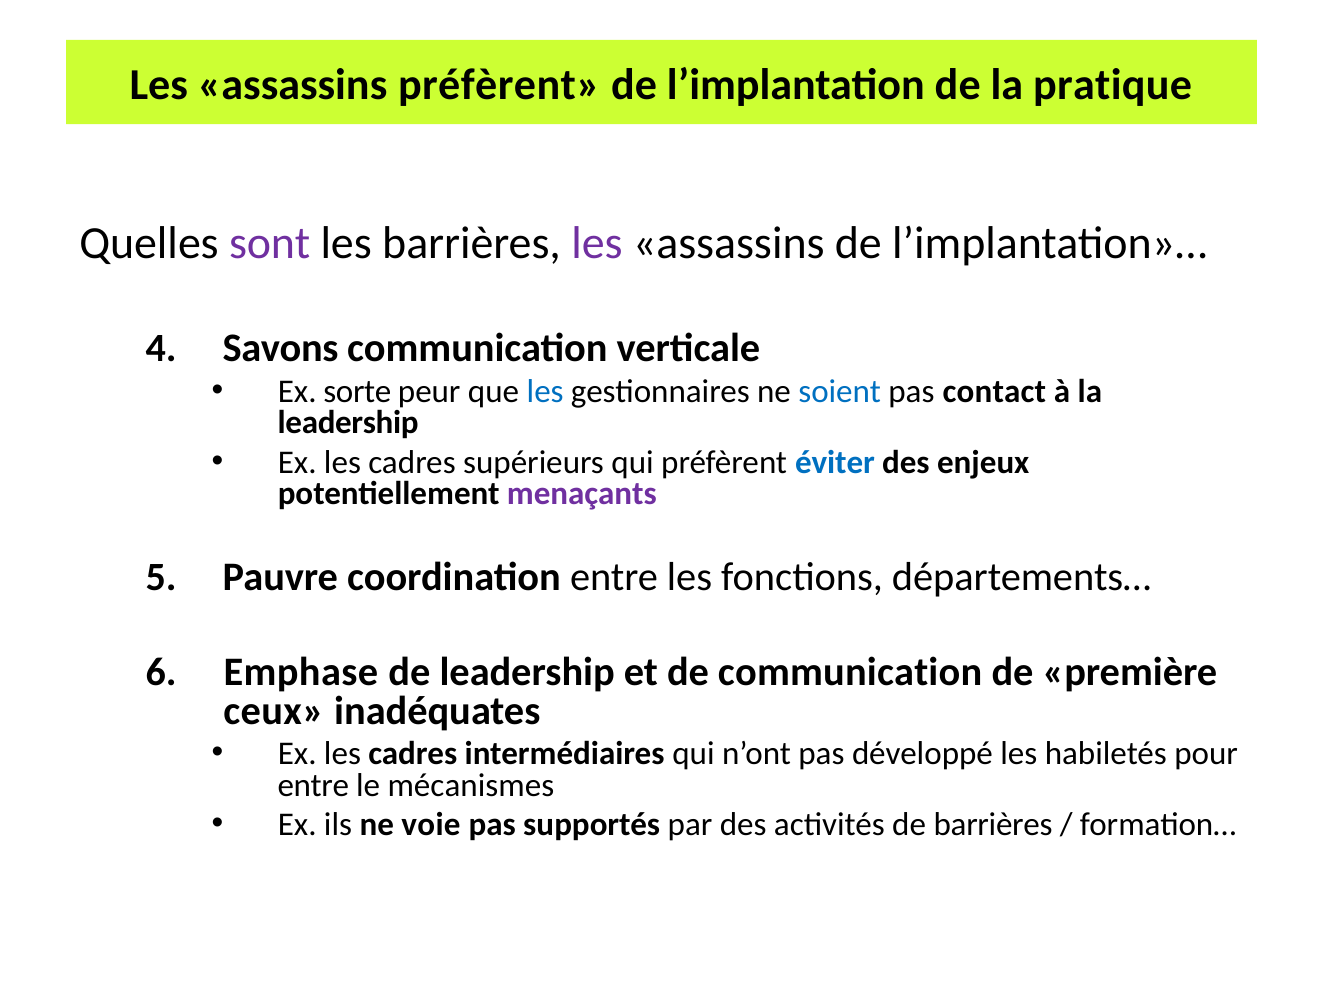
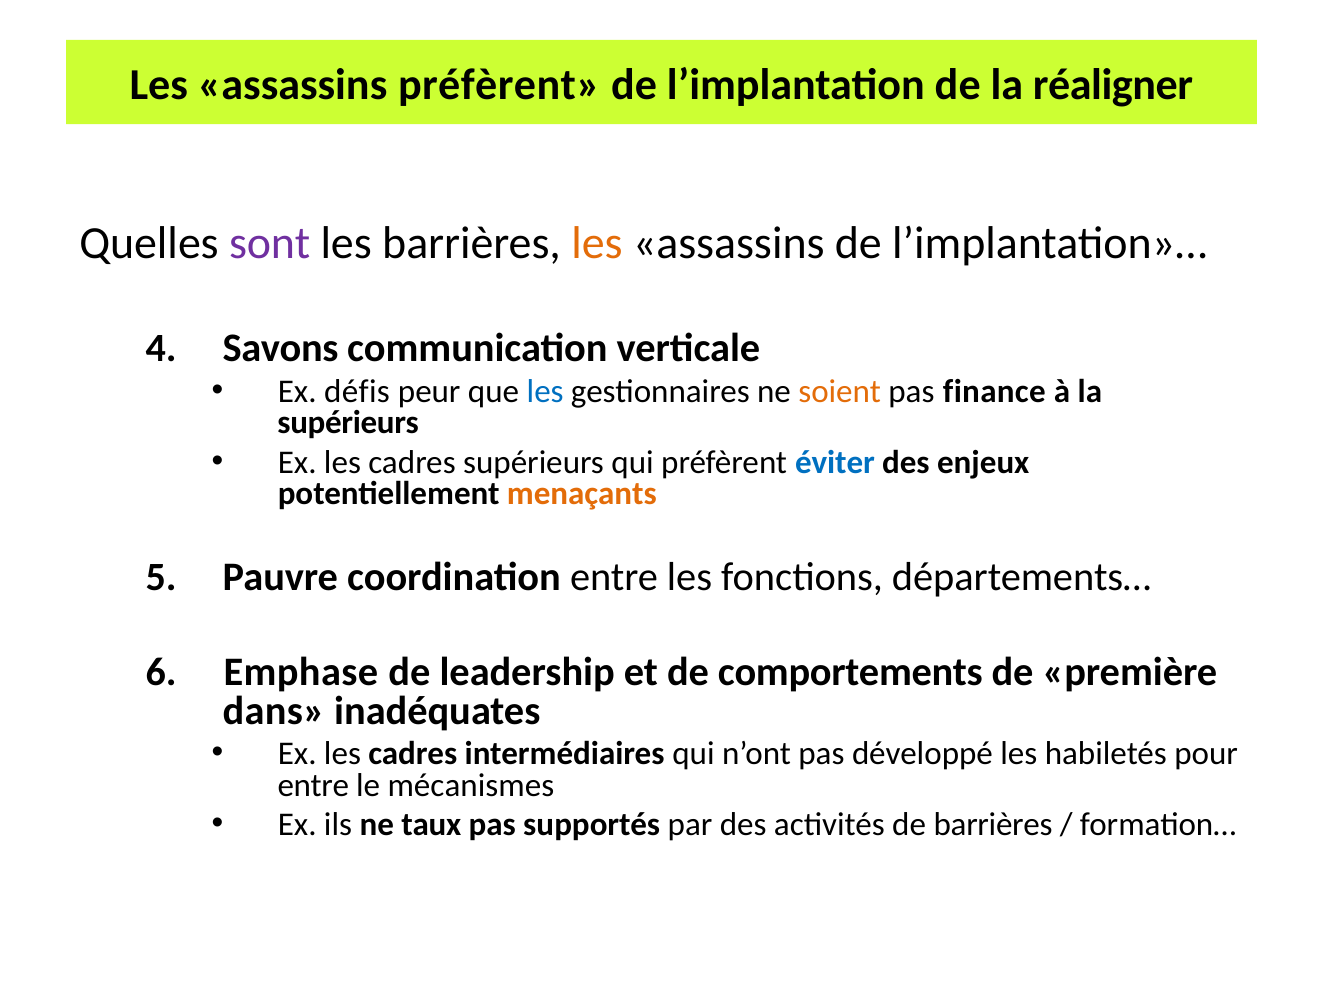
pratique: pratique -> réaligner
les at (597, 243) colour: purple -> orange
sorte: sorte -> défis
soient colour: blue -> orange
contact: contact -> finance
leadership at (348, 423): leadership -> supérieurs
menaçants colour: purple -> orange
de communication: communication -> comportements
ceux: ceux -> dans
voie: voie -> taux
